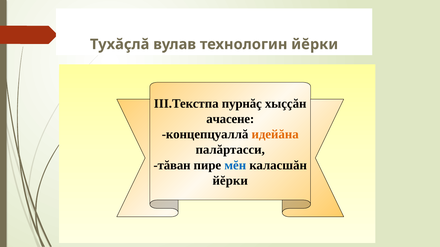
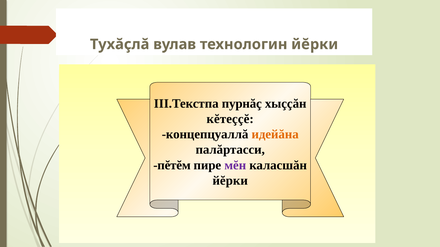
ачасене: ачасене -> кĕтеççĕ
тăван: тăван -> пĕтĕм
мĕн colour: blue -> purple
